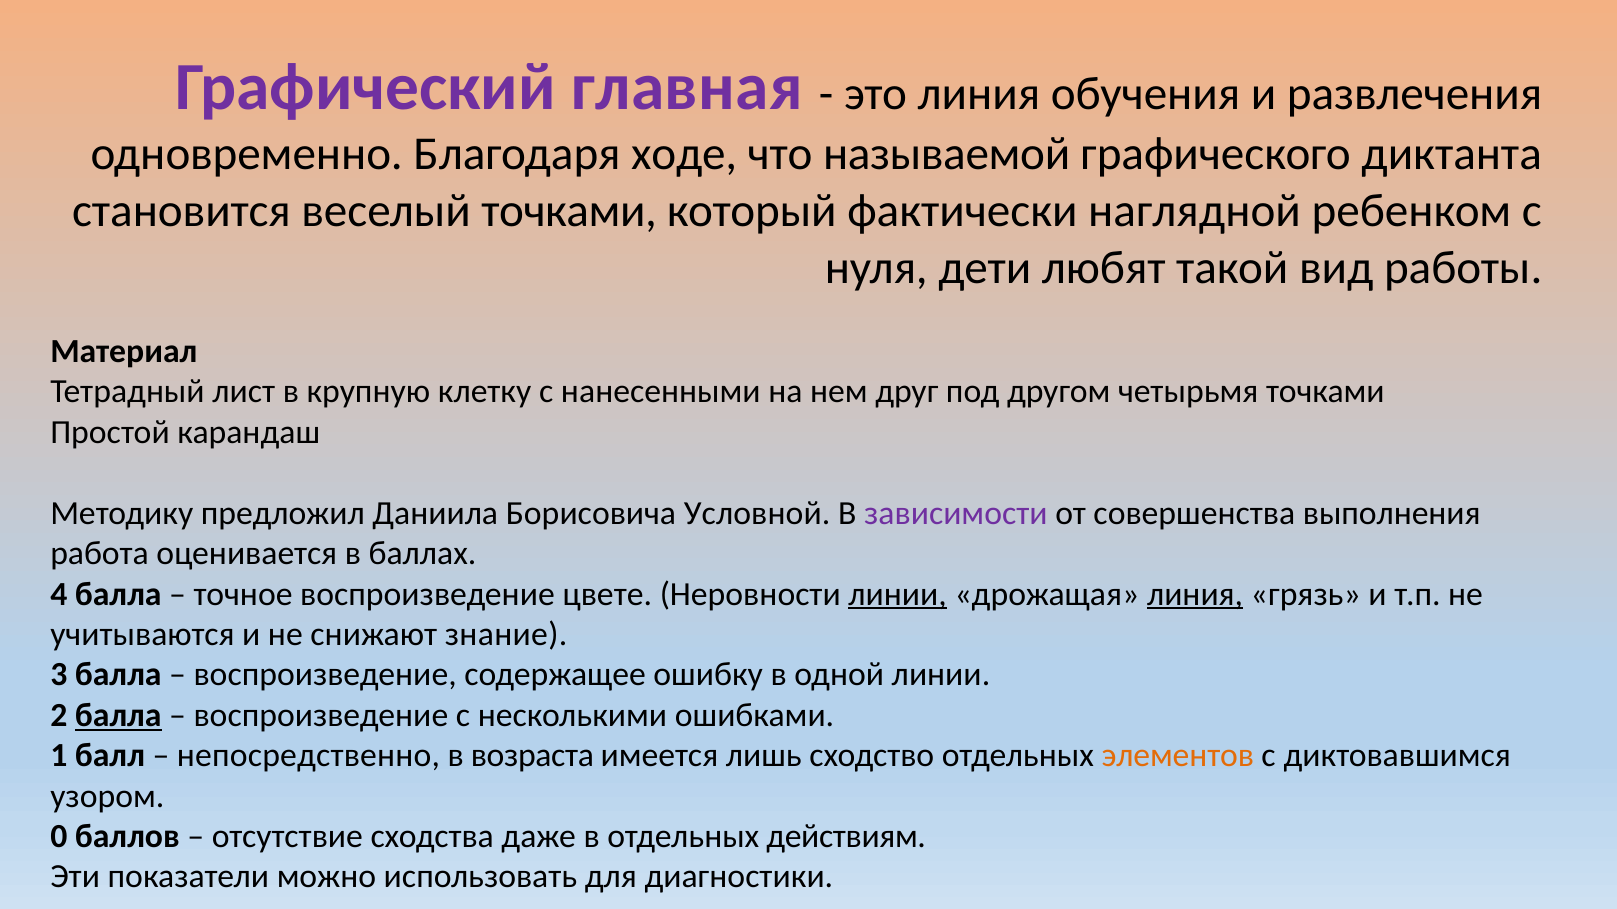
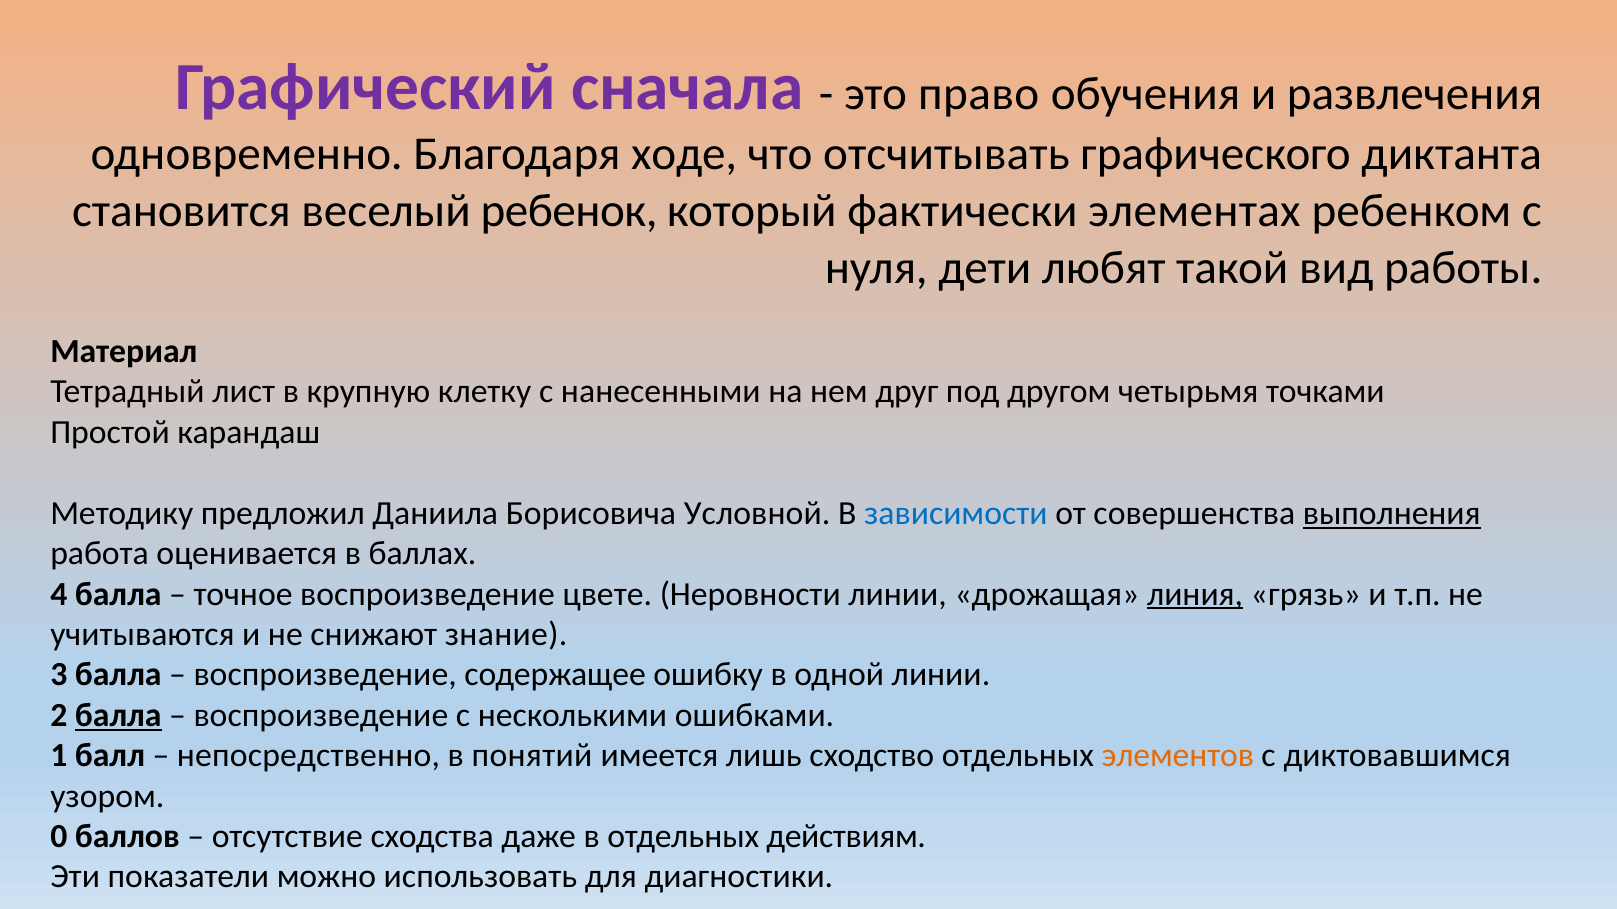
главная: главная -> сначала
это линия: линия -> право
называемой: называемой -> отсчитывать
веселый точками: точками -> ребенок
наглядной: наглядной -> элементах
зависимости colour: purple -> blue
выполнения underline: none -> present
линии at (898, 594) underline: present -> none
возраста: возраста -> понятий
